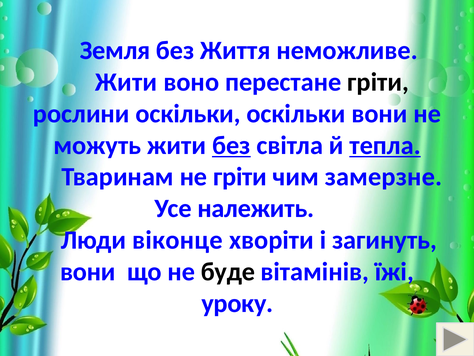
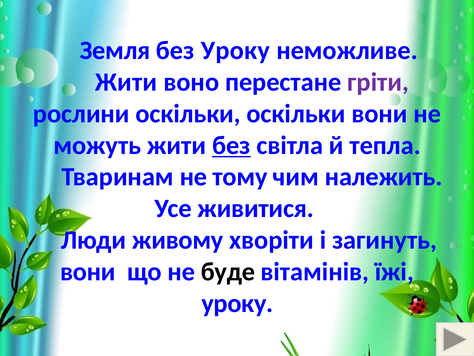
без Життя: Життя -> Уроку
гріти at (378, 82) colour: black -> purple
тепла underline: present -> none
не гріти: гріти -> тому
замерзне: замерзне -> належить
належить: належить -> живитися
віконце: віконце -> живому
